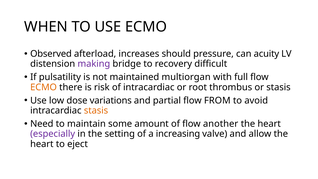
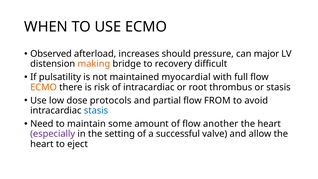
acuity: acuity -> major
making colour: purple -> orange
multiorgan: multiorgan -> myocardial
variations: variations -> protocols
stasis at (96, 110) colour: orange -> blue
increasing: increasing -> successful
